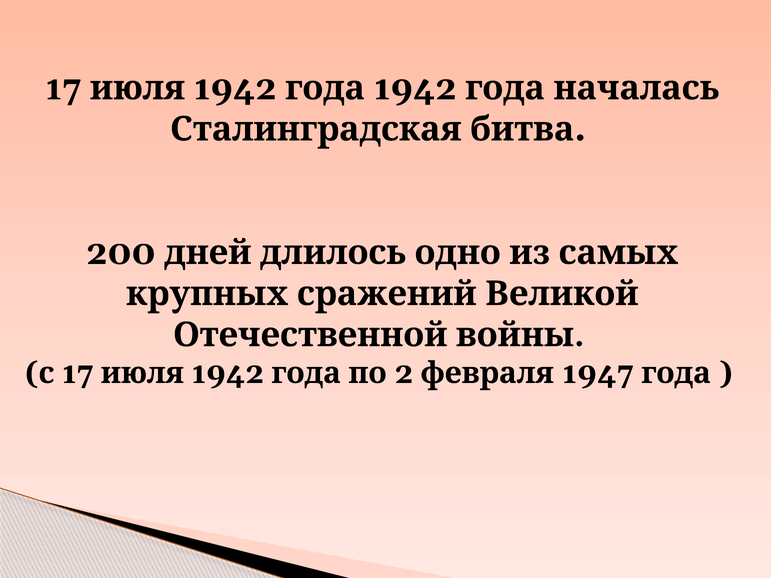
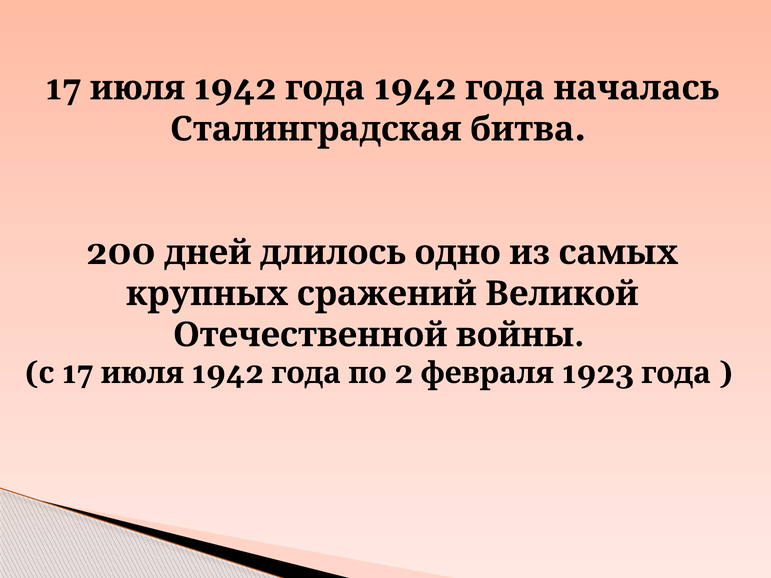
1947: 1947 -> 1923
